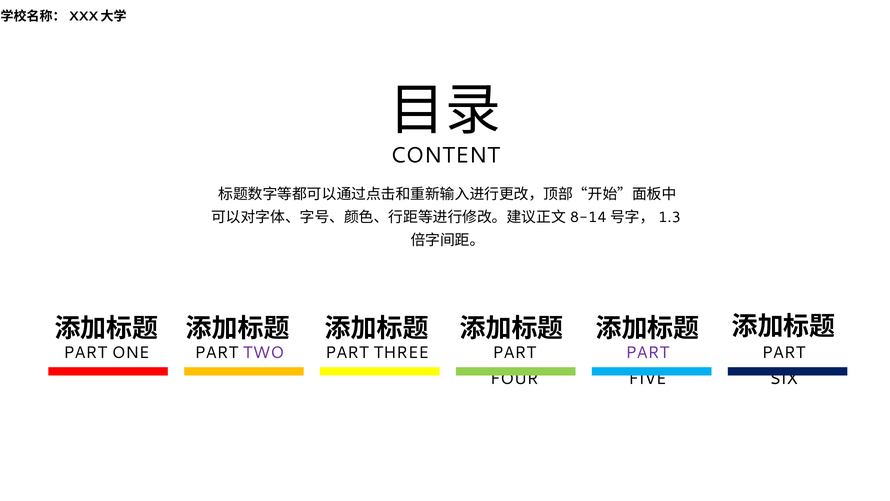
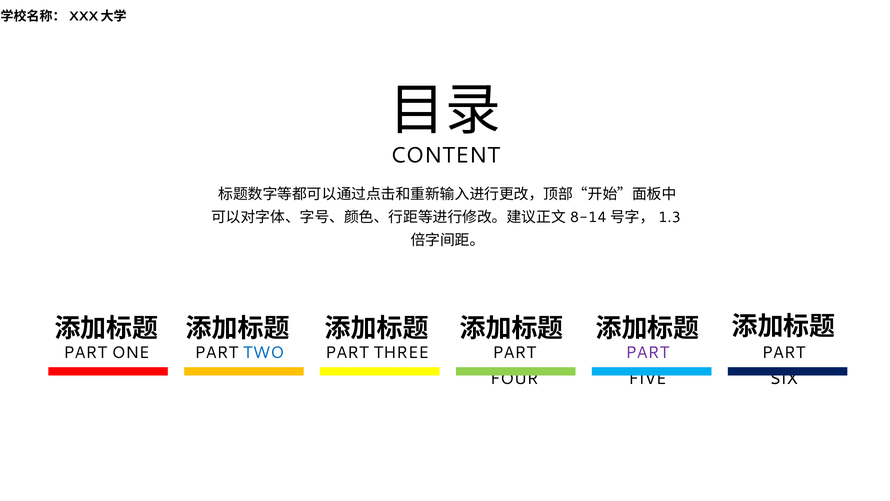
TWO colour: purple -> blue
